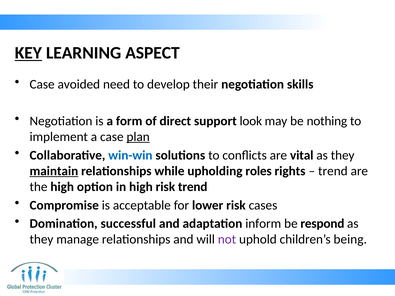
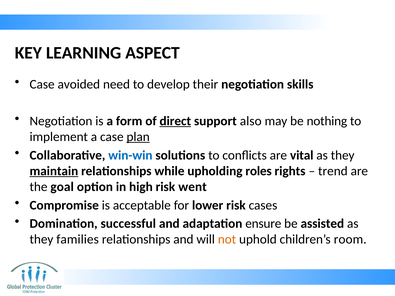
KEY underline: present -> none
direct underline: none -> present
look: look -> also
the high: high -> goal
risk trend: trend -> went
inform: inform -> ensure
respond: respond -> assisted
manage: manage -> families
not colour: purple -> orange
being: being -> room
